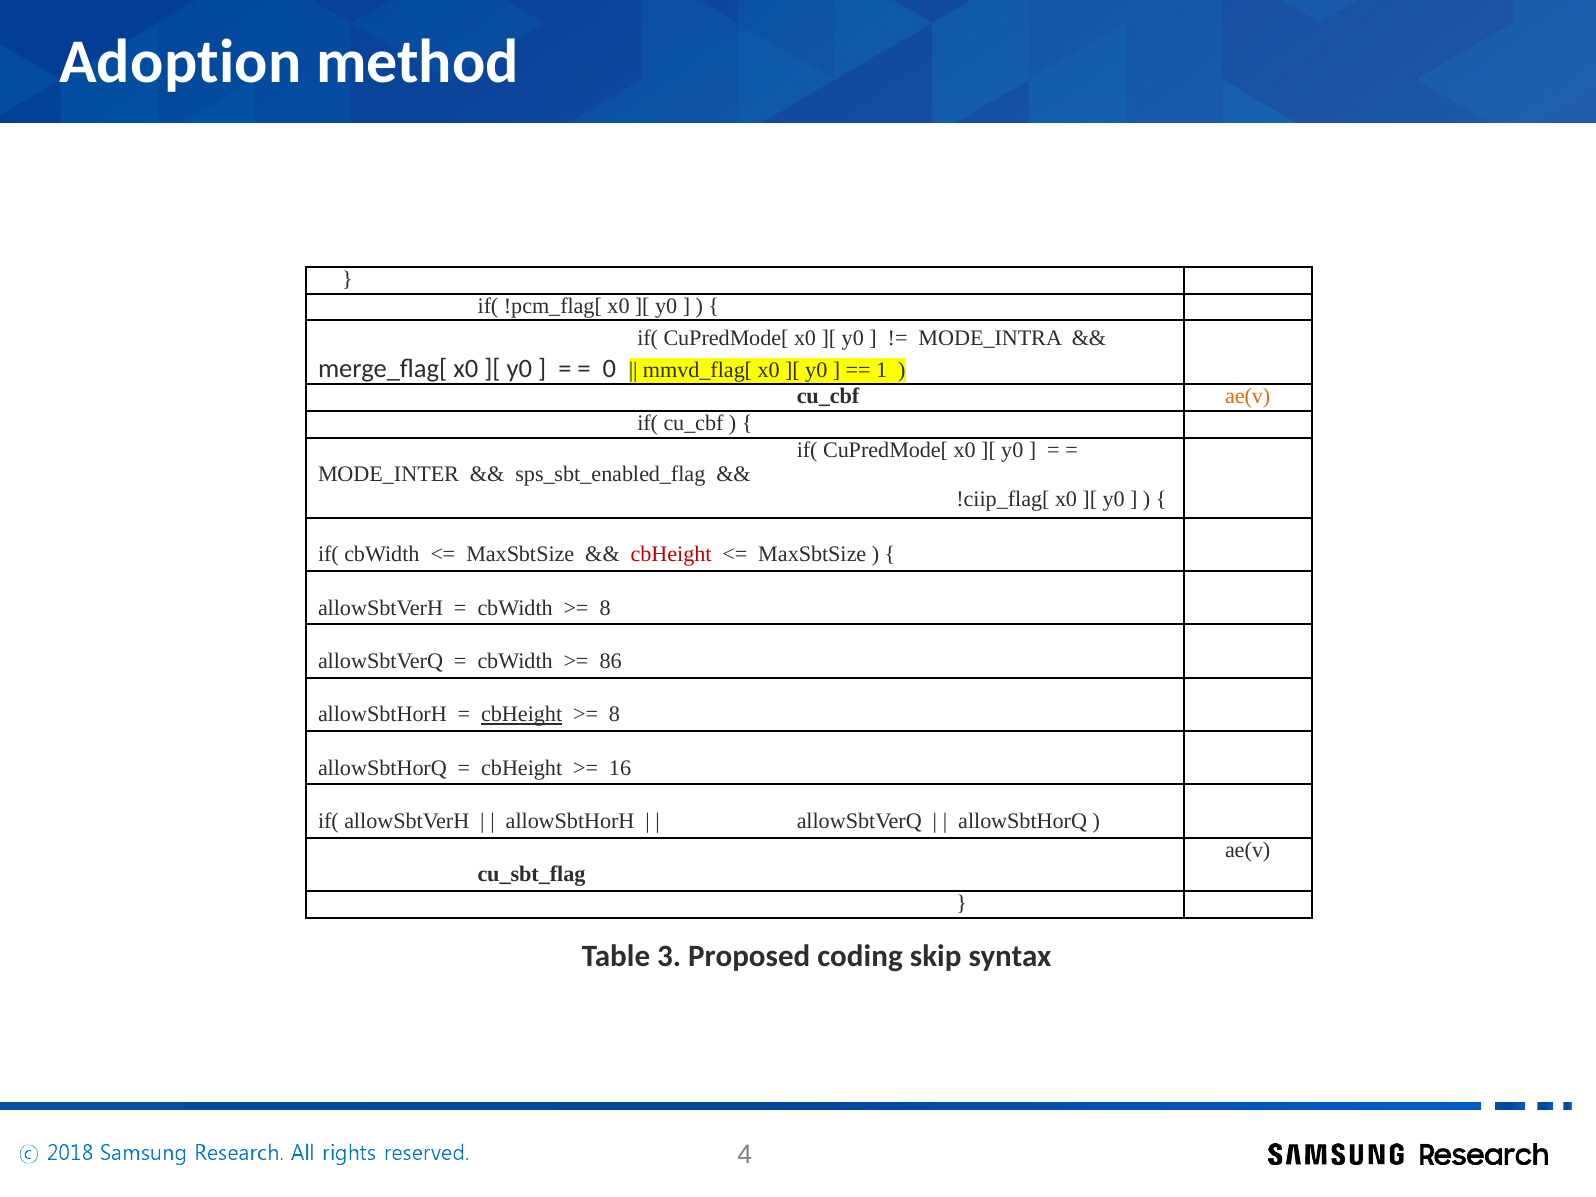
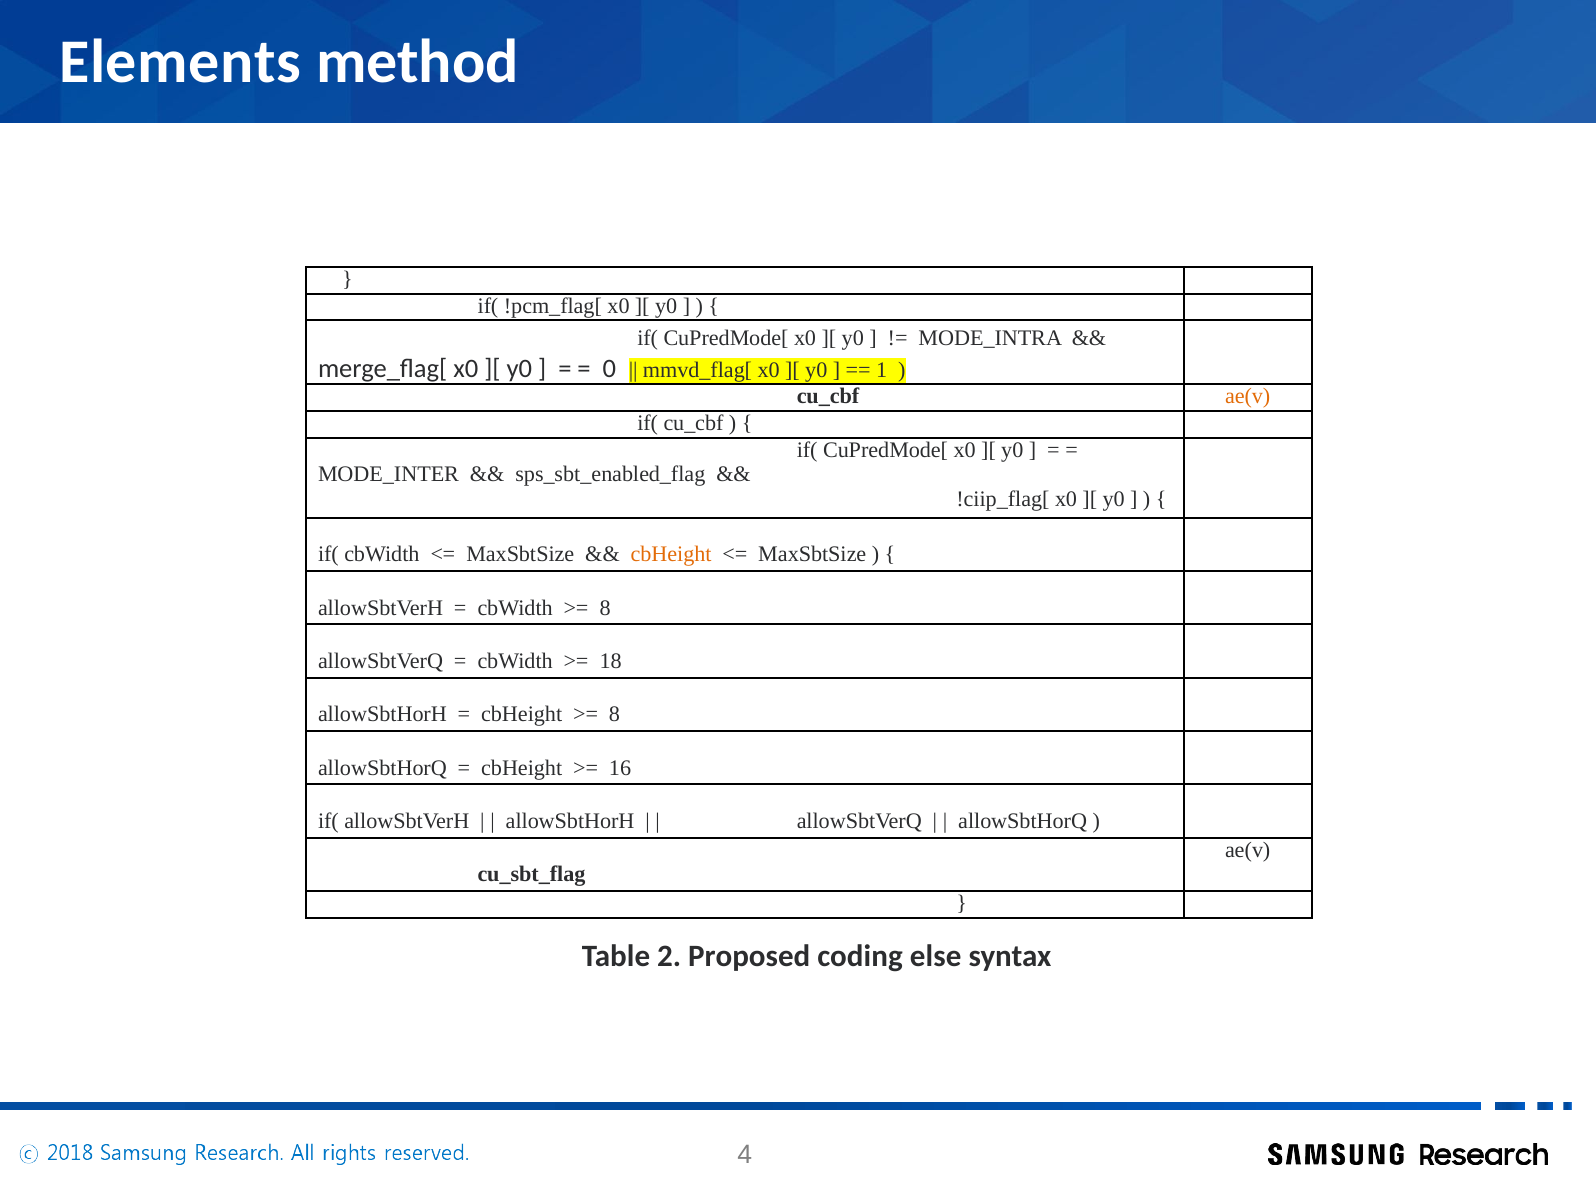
Adoption: Adoption -> Elements
cbHeight at (671, 554) colour: red -> orange
86: 86 -> 18
cbHeight at (522, 714) underline: present -> none
3: 3 -> 2
skip: skip -> else
